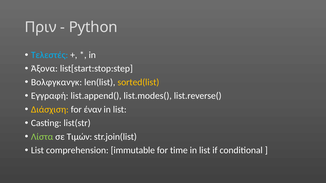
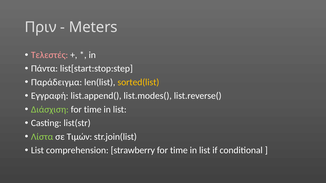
Python: Python -> Meters
Τελεστές colour: light blue -> pink
Άξονα: Άξονα -> Πάντα
Bολφγκανγκ: Bολφγκανγκ -> Παράδειγμα
Διάσχιση colour: yellow -> light green
έναν at (93, 110): έναν -> time
immutable: immutable -> strawberry
